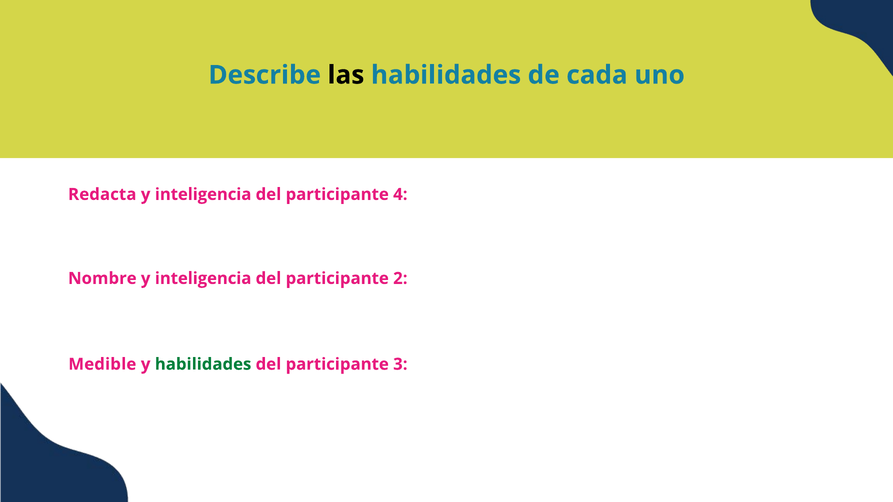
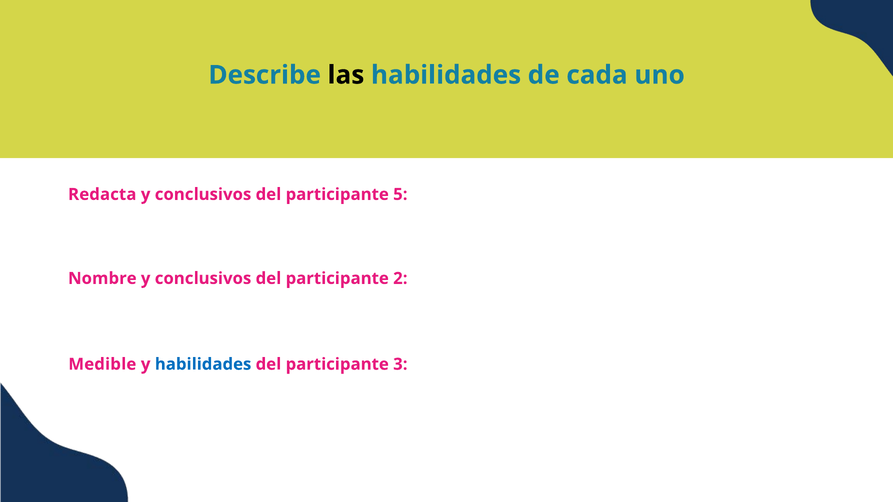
inteligencia at (203, 195): inteligencia -> conclusivos
4: 4 -> 5
Nombre y inteligencia: inteligencia -> conclusivos
habilidades at (203, 364) colour: green -> blue
